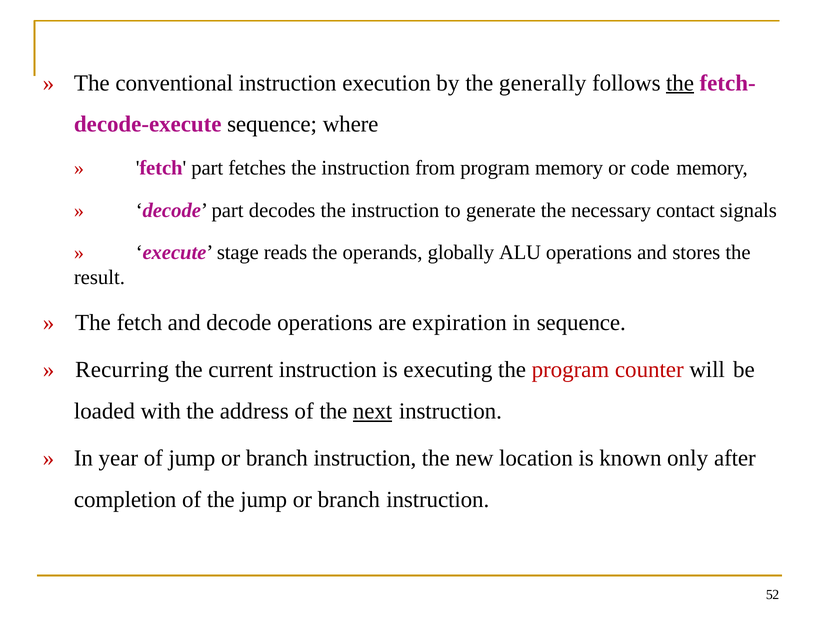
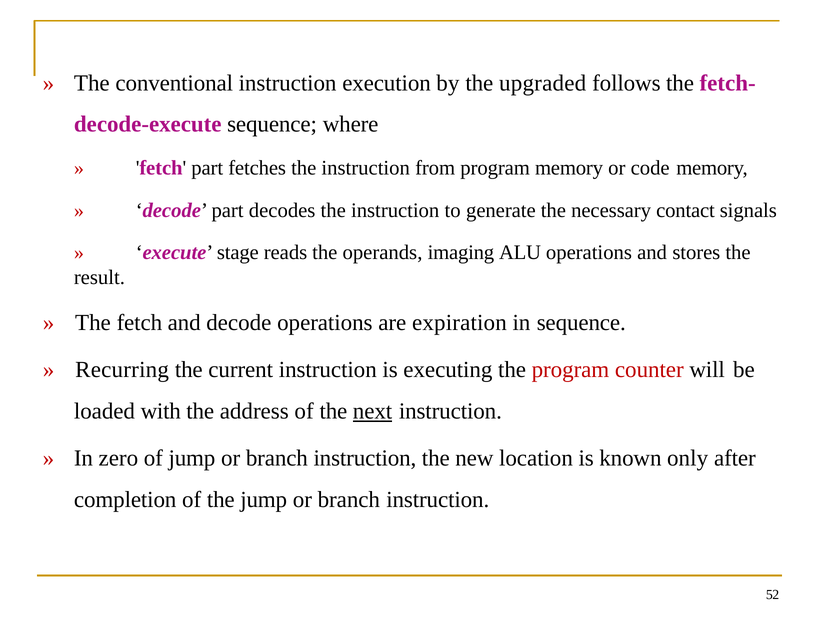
generally: generally -> upgraded
the at (680, 83) underline: present -> none
globally: globally -> imaging
year: year -> zero
